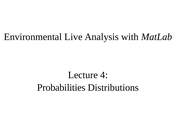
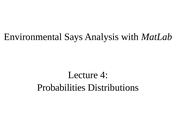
Live: Live -> Says
